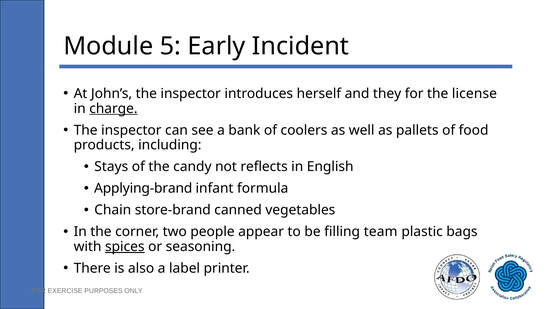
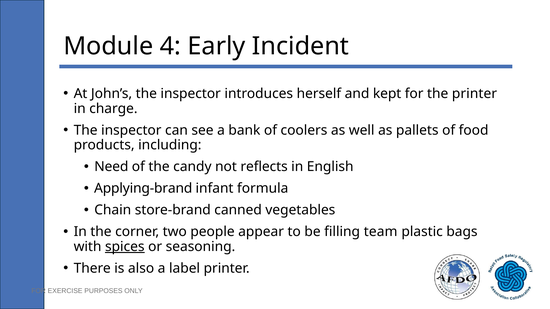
5: 5 -> 4
they: they -> kept
the license: license -> printer
charge underline: present -> none
Stays: Stays -> Need
